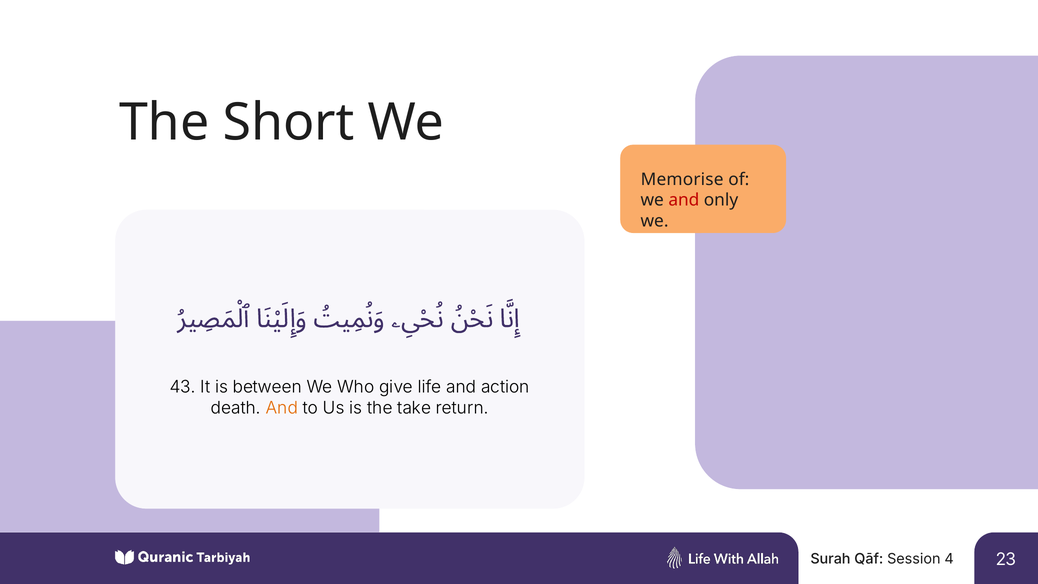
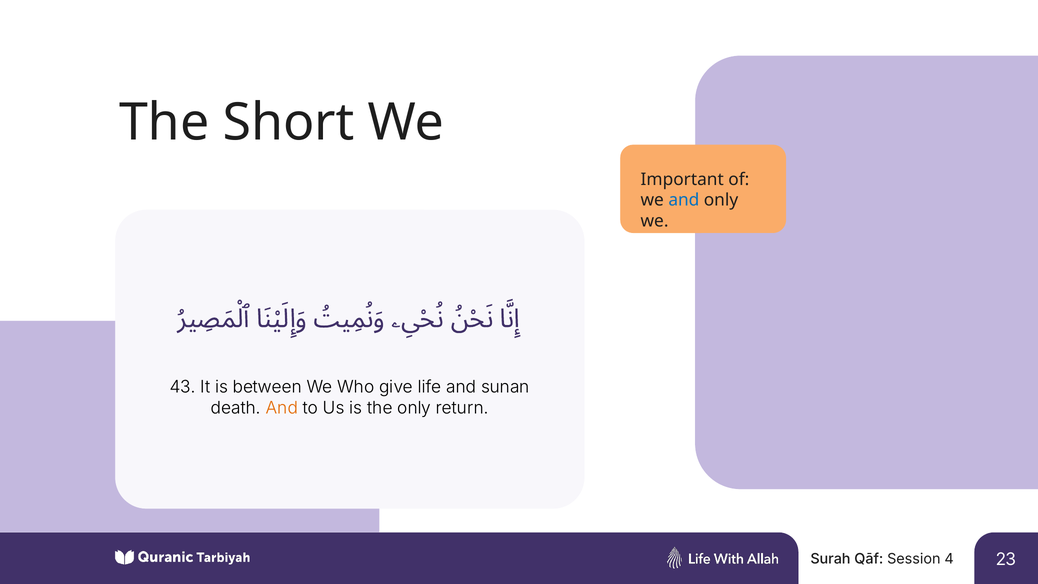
Memorise: Memorise -> Important
and at (684, 200) colour: red -> blue
action: action -> sunan
the take: take -> only
